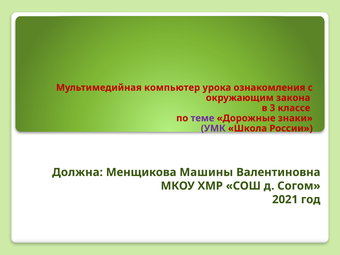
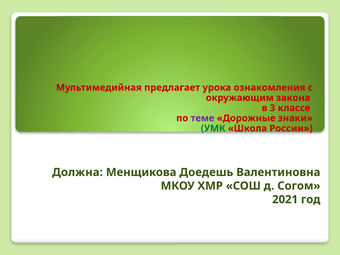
компьютер: компьютер -> предлагает
УМК colour: purple -> green
Машины: Машины -> Доедешь
